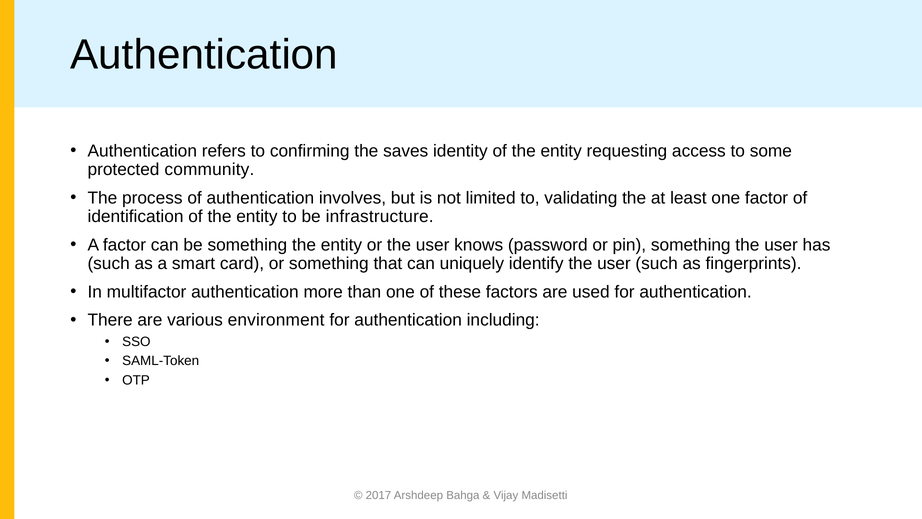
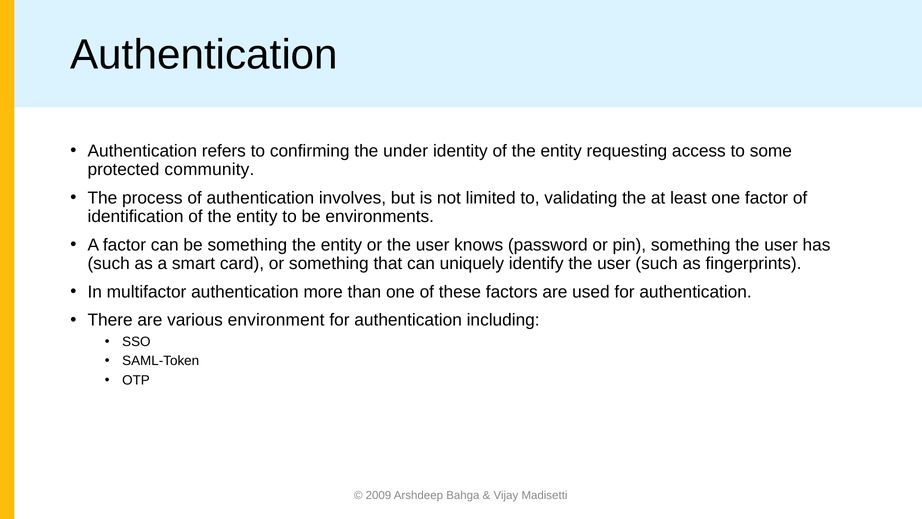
saves: saves -> under
infrastructure: infrastructure -> environments
2017: 2017 -> 2009
